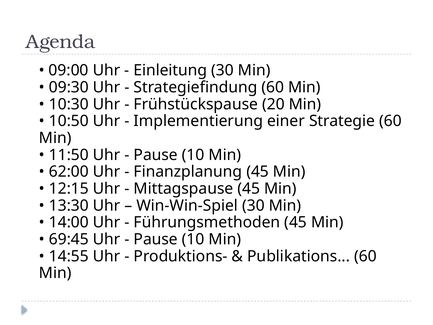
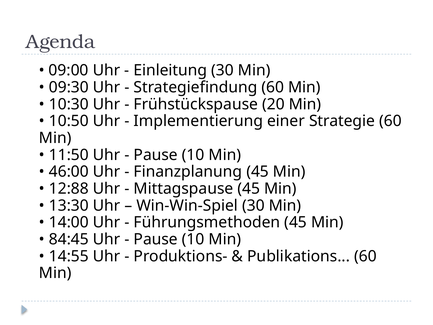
62:00: 62:00 -> 46:00
12:15: 12:15 -> 12:88
69:45: 69:45 -> 84:45
